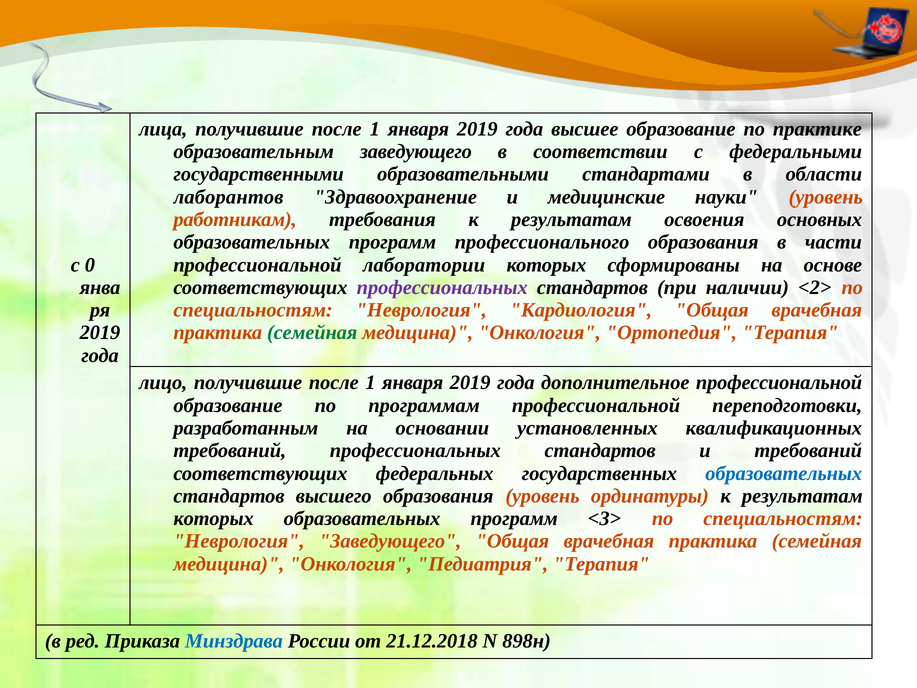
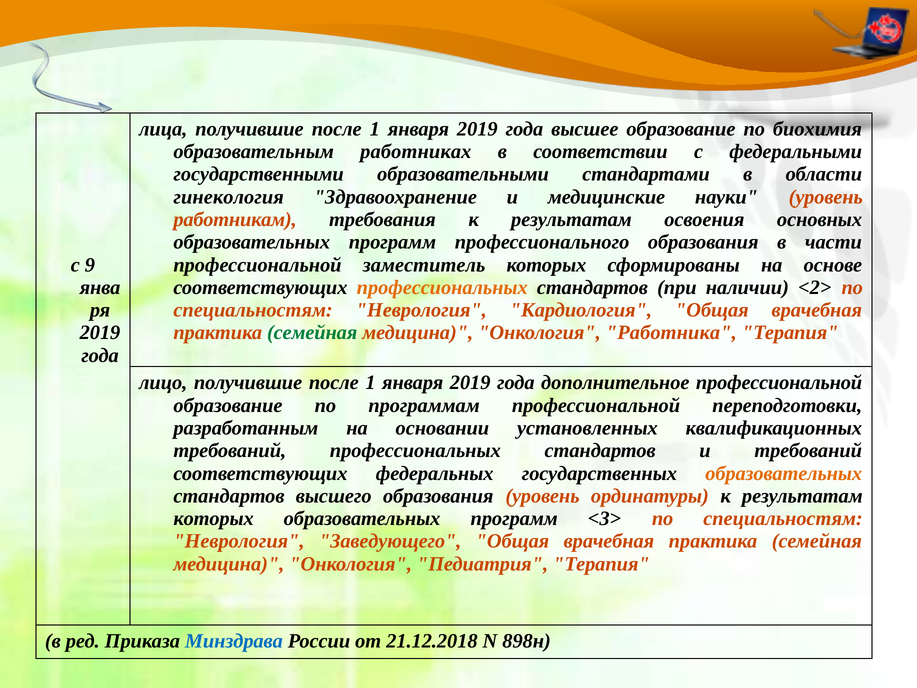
практике: практике -> биохимия
образовательным заведующего: заведующего -> работниках
лаборантов: лаборантов -> гинекология
0: 0 -> 9
лаборатории: лаборатории -> заместитель
профессиональных at (442, 287) colour: purple -> orange
Ортопедия: Ортопедия -> Работника
образовательных at (784, 473) colour: blue -> orange
